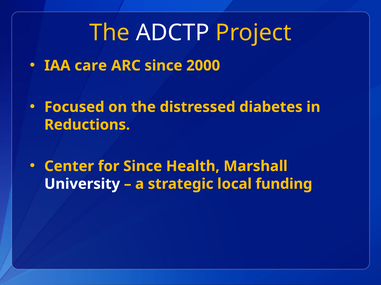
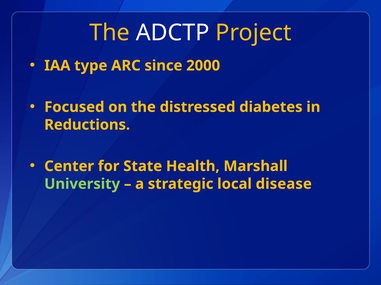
care: care -> type
for Since: Since -> State
University colour: white -> light green
funding: funding -> disease
